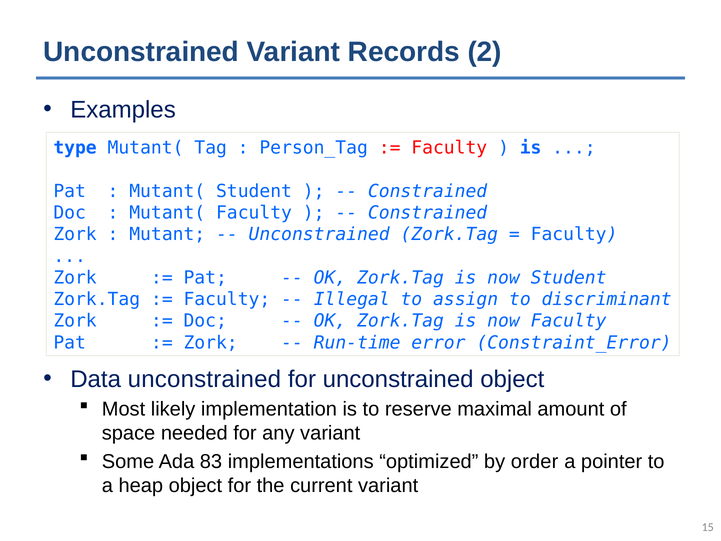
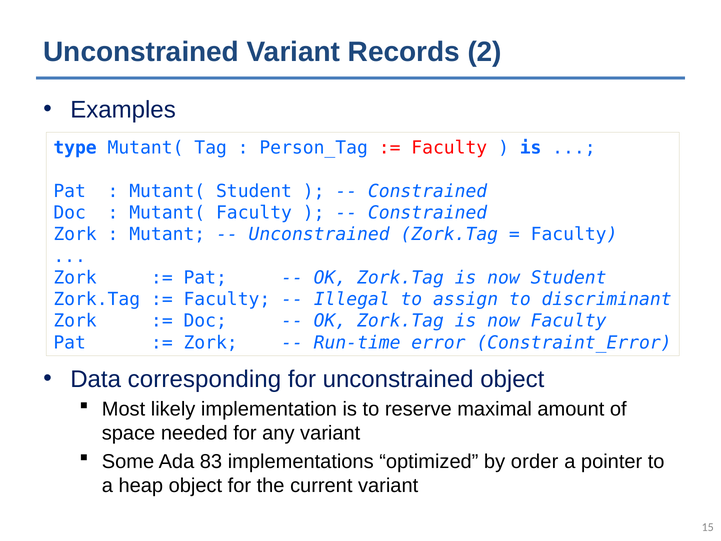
Data unconstrained: unconstrained -> corresponding
